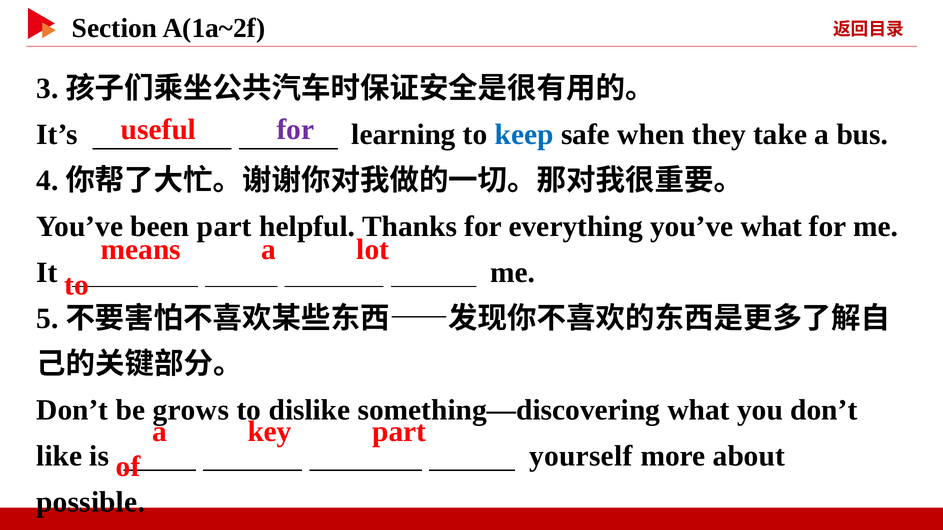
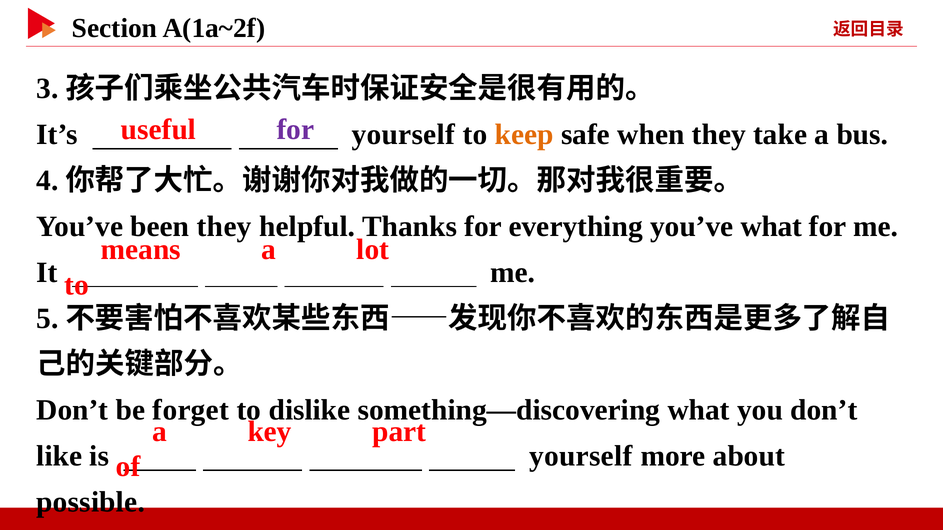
It’s learning: learning -> yourself
keep colour: blue -> orange
been part: part -> they
grows: grows -> forget
